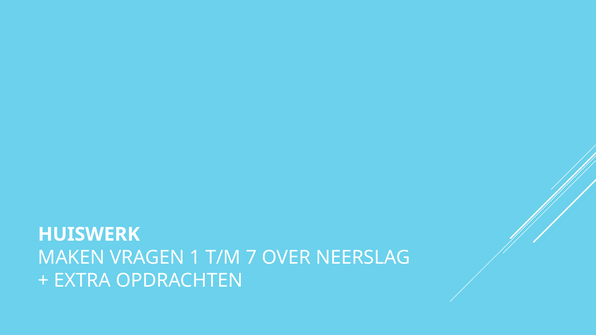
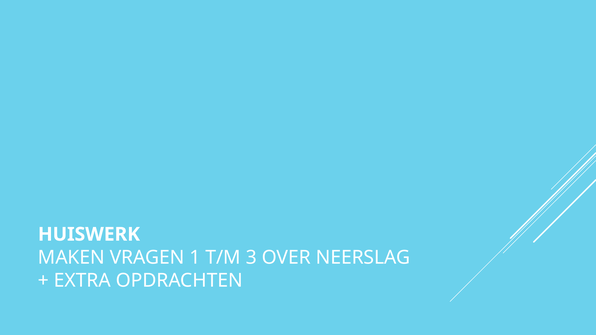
7: 7 -> 3
